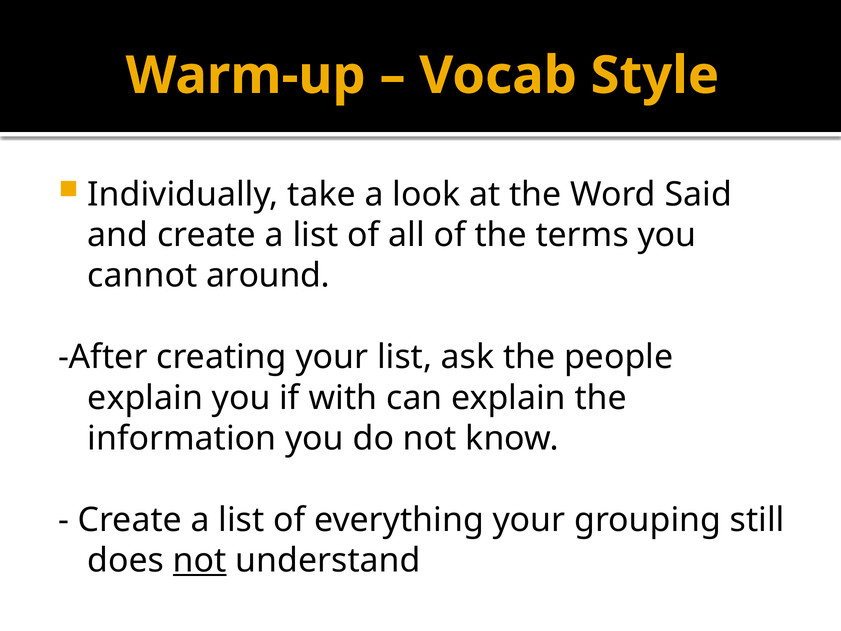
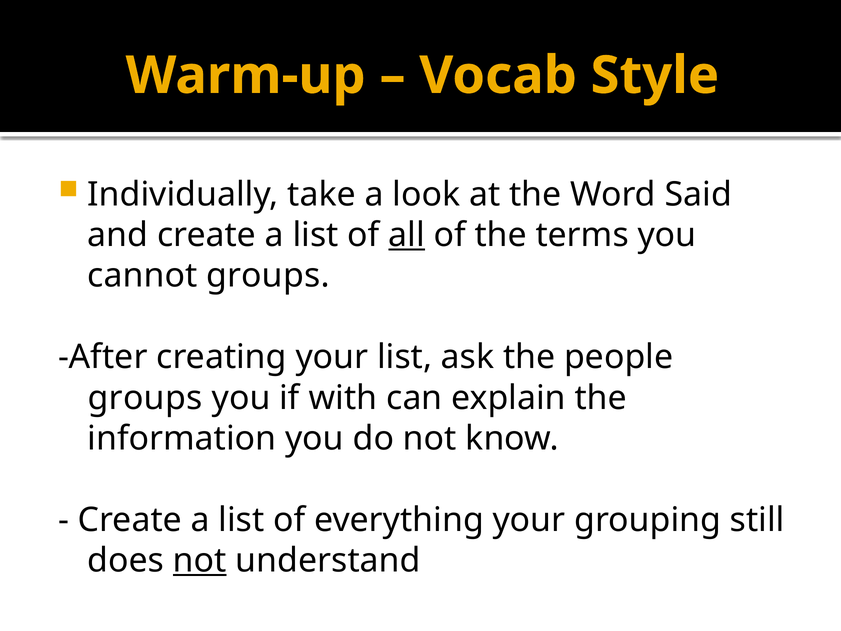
all underline: none -> present
cannot around: around -> groups
explain at (145, 398): explain -> groups
